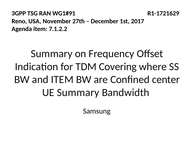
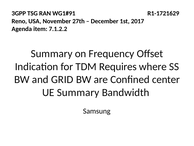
Covering: Covering -> Requires
and ITEM: ITEM -> GRID
